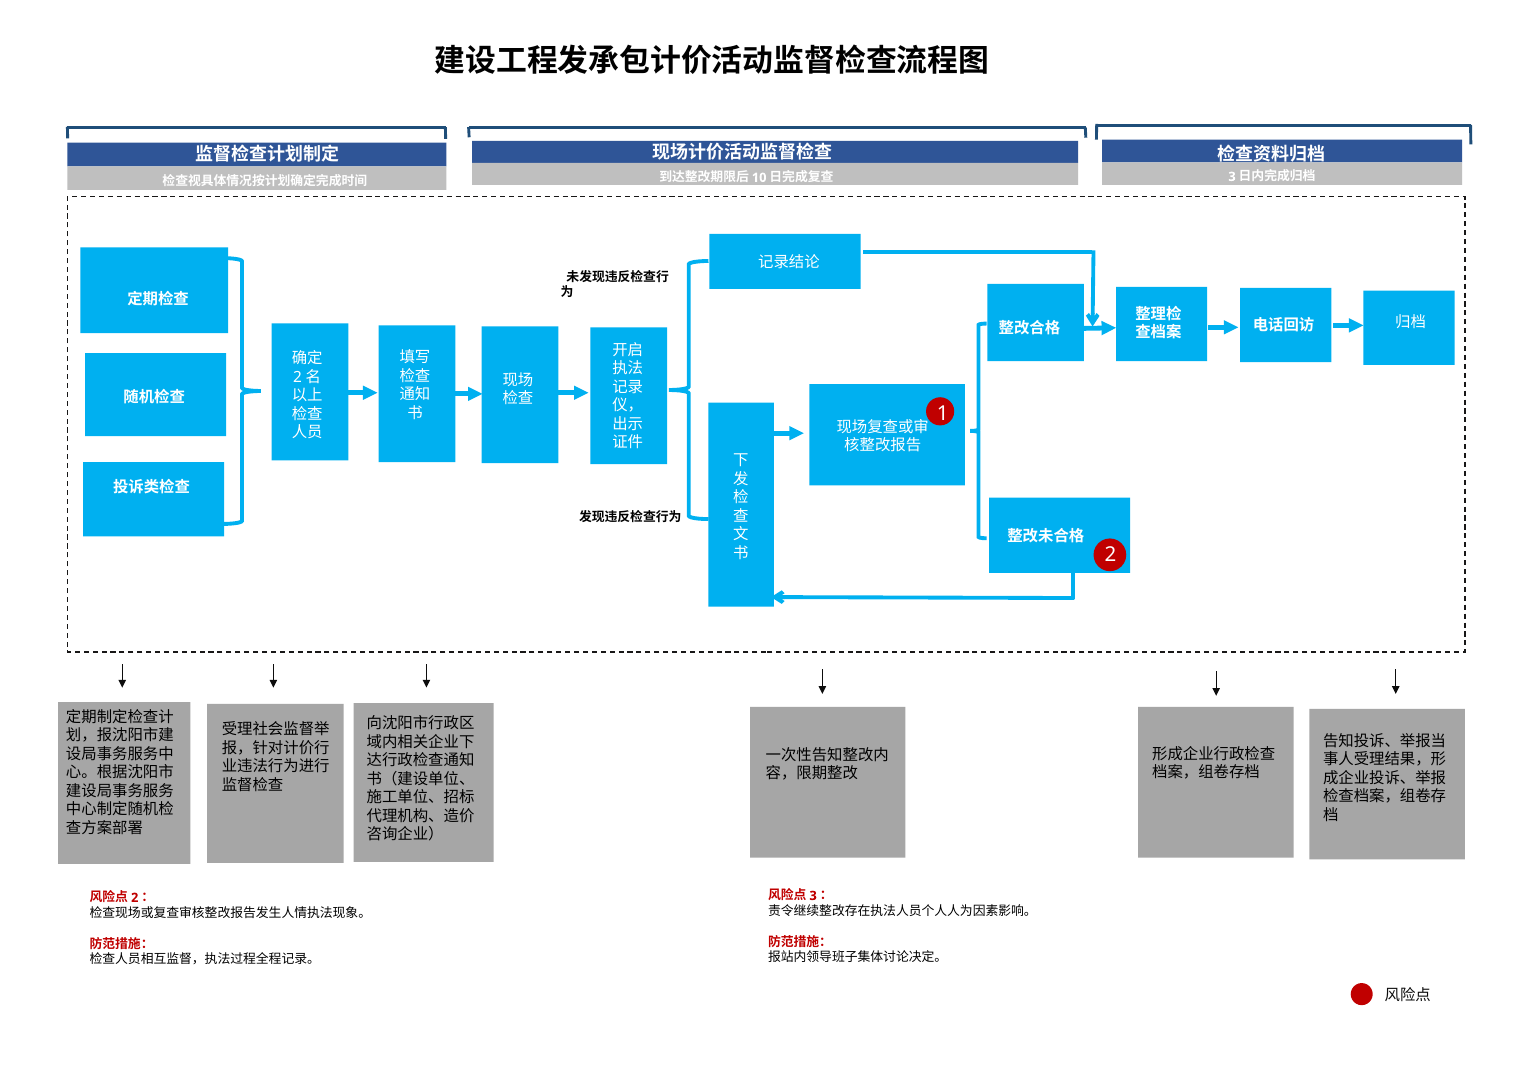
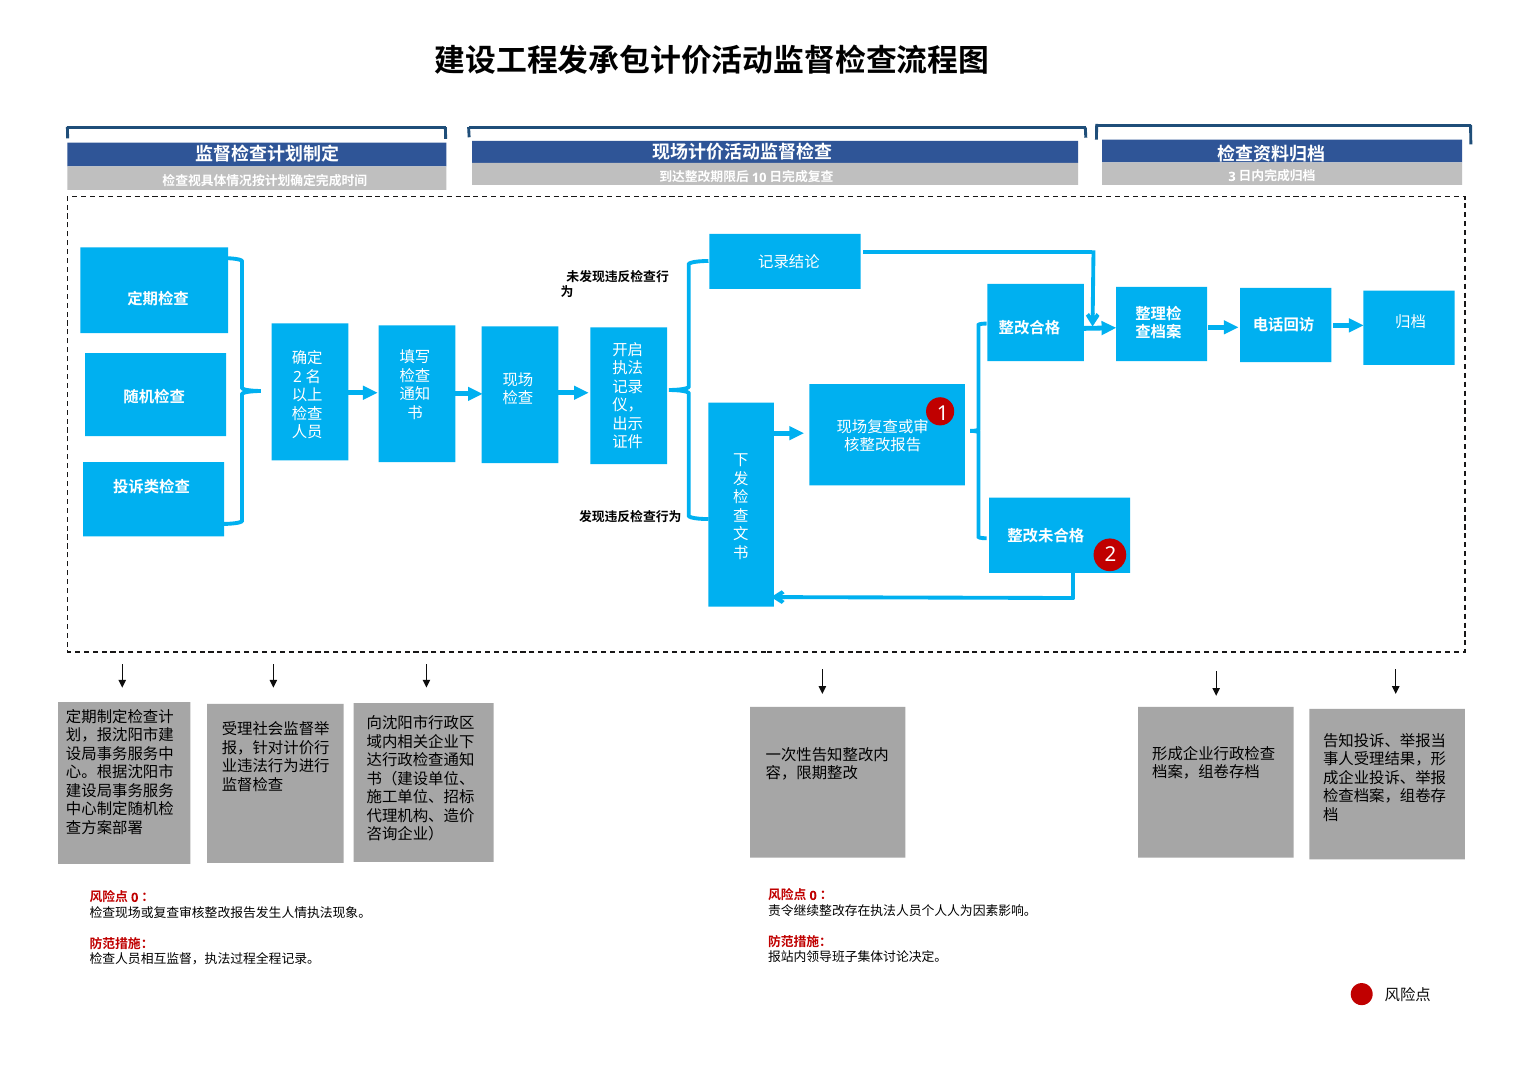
3 at (813, 895): 3 -> 0
2 at (135, 897): 2 -> 0
